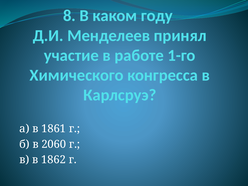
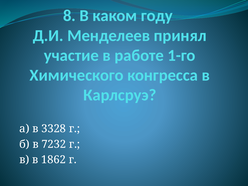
1861: 1861 -> 3328
2060: 2060 -> 7232
